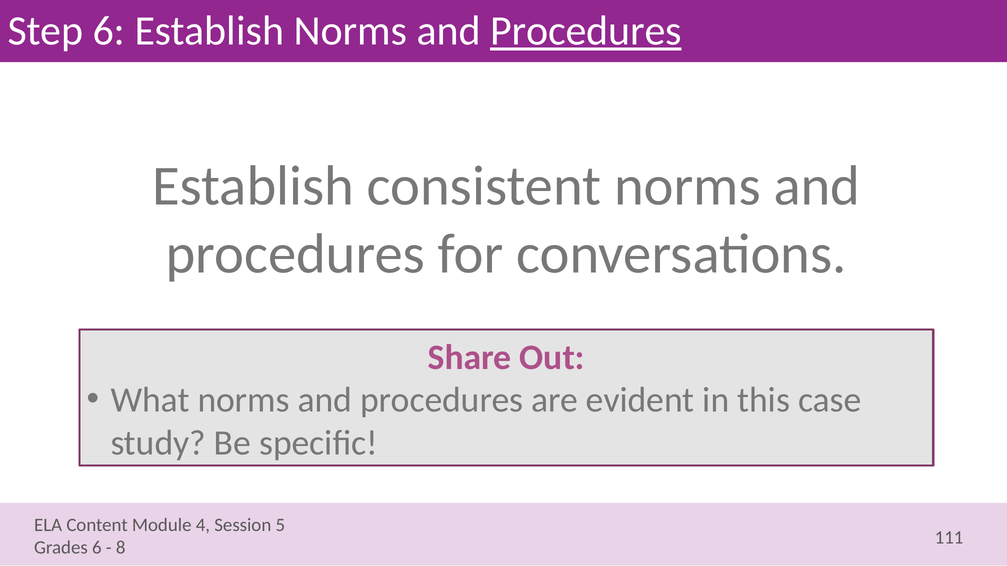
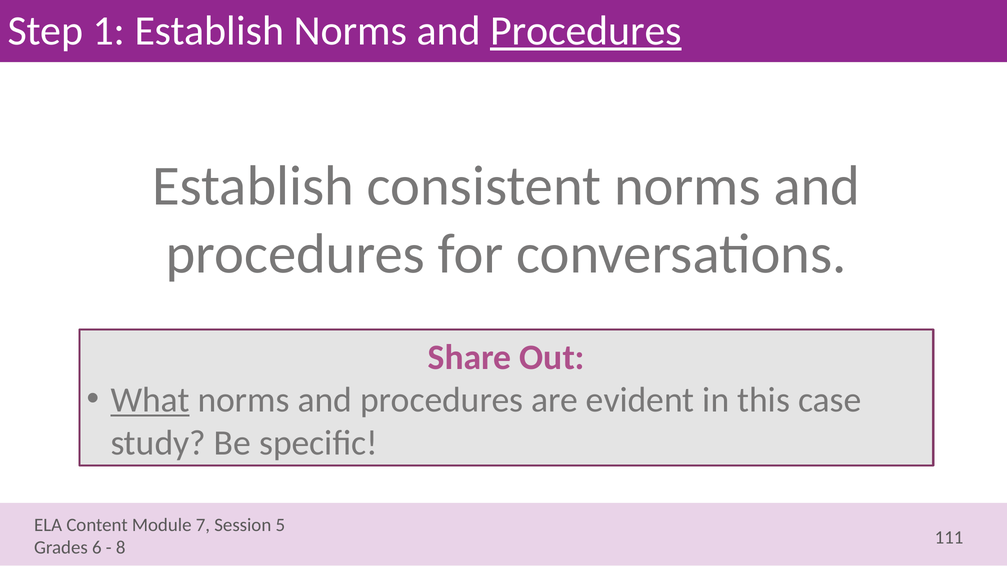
Step 6: 6 -> 1
What underline: none -> present
4: 4 -> 7
